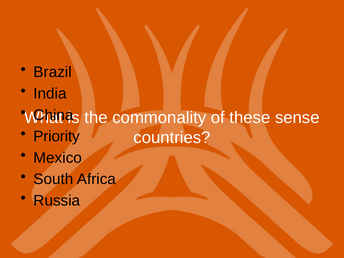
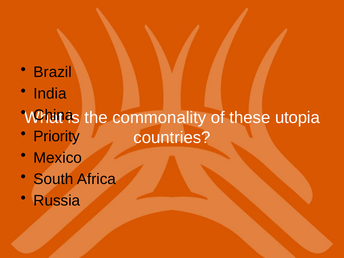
sense: sense -> utopia
